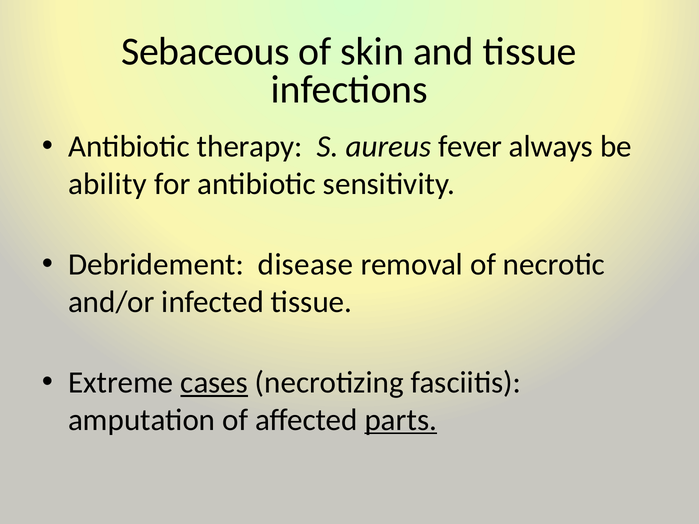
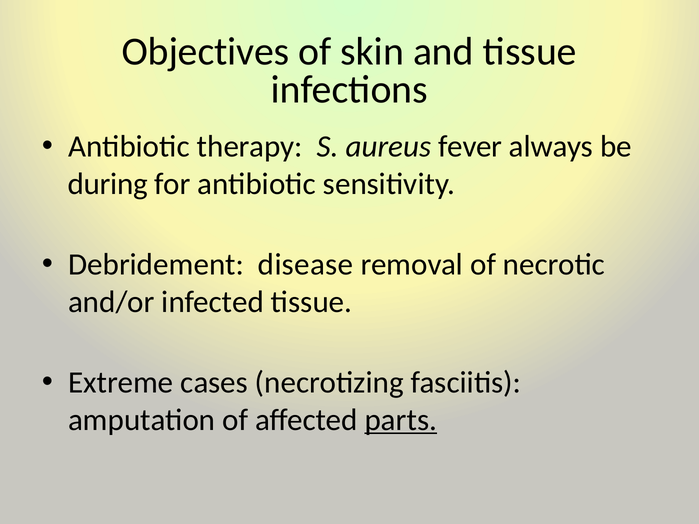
Sebaceous: Sebaceous -> Objectives
ability: ability -> during
cases underline: present -> none
